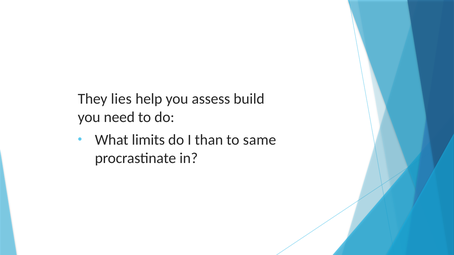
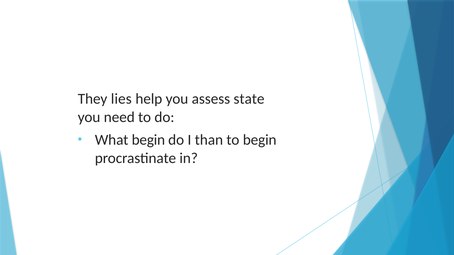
build: build -> state
What limits: limits -> begin
to same: same -> begin
